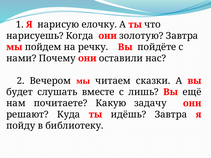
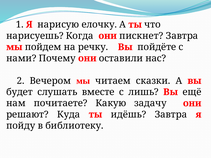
золотую: золотую -> пискнет
